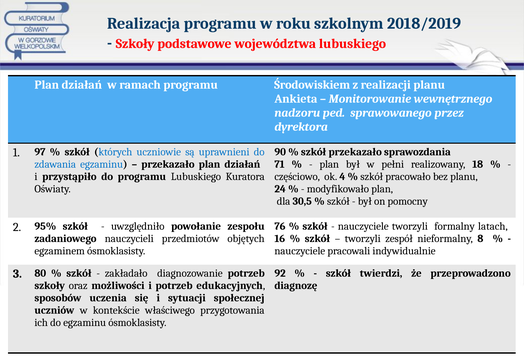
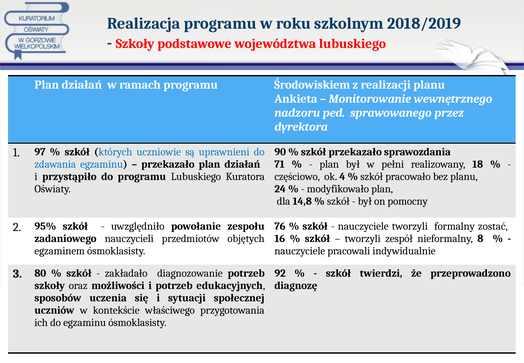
30,5: 30,5 -> 14,8
latach: latach -> zostać
